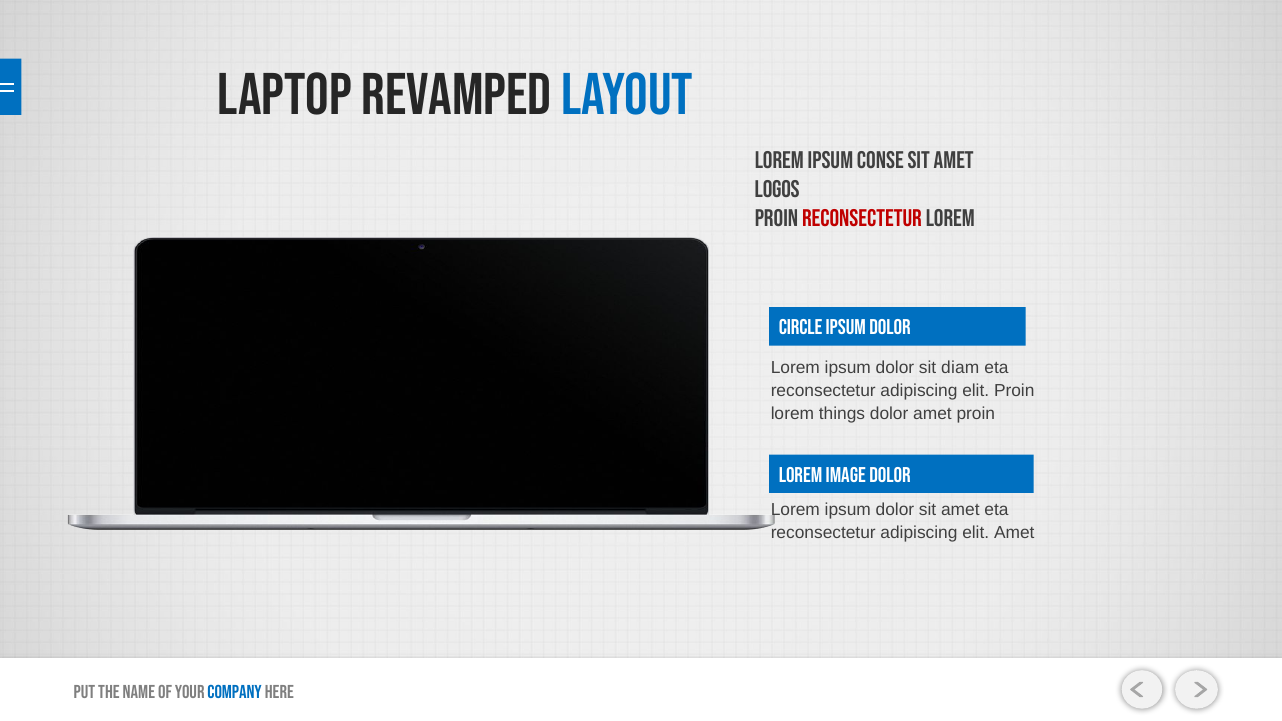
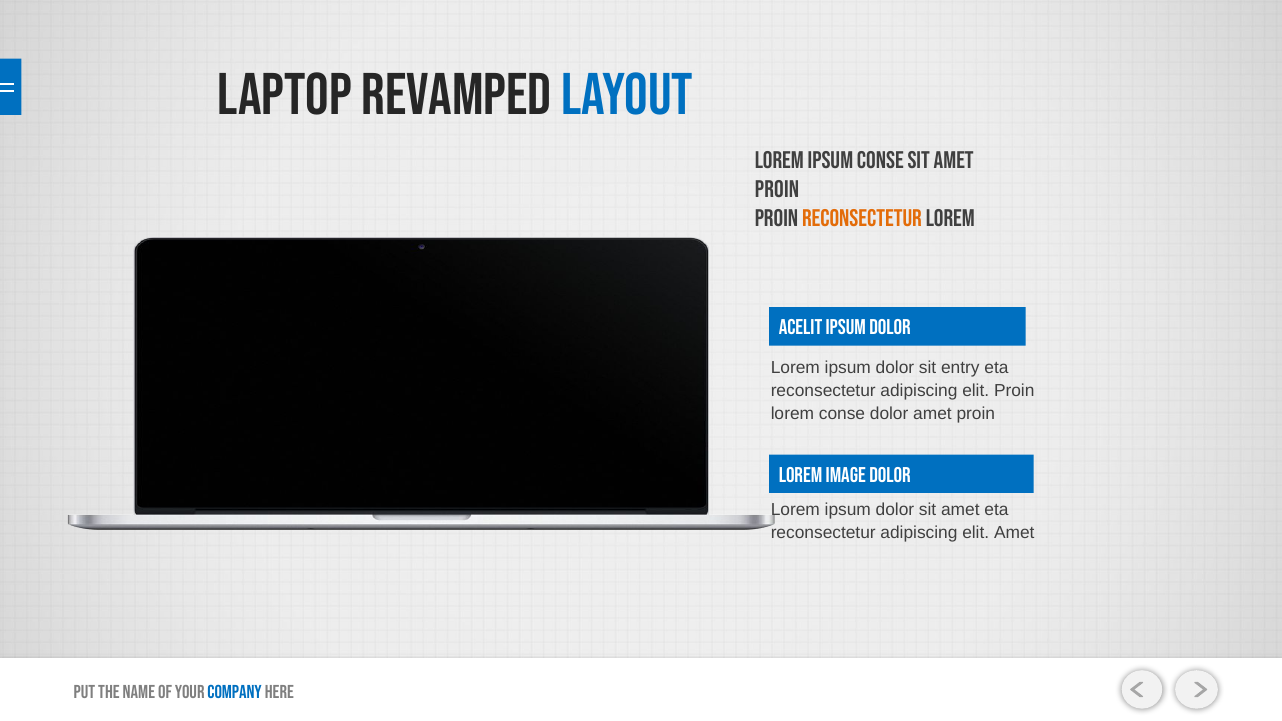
LOGOS at (777, 189): LOGOS -> PROIN
RECONSECTETUR at (862, 218) colour: red -> orange
CIRCLE: CIRCLE -> ACELIT
diam: diam -> entry
lorem things: things -> conse
